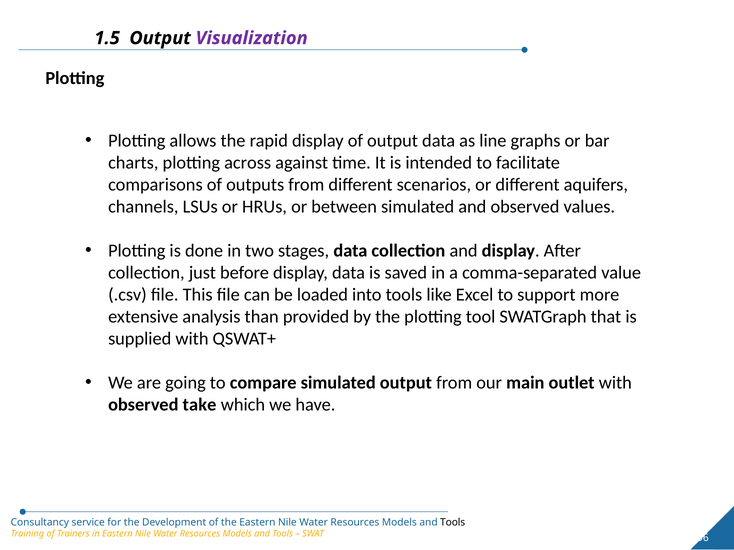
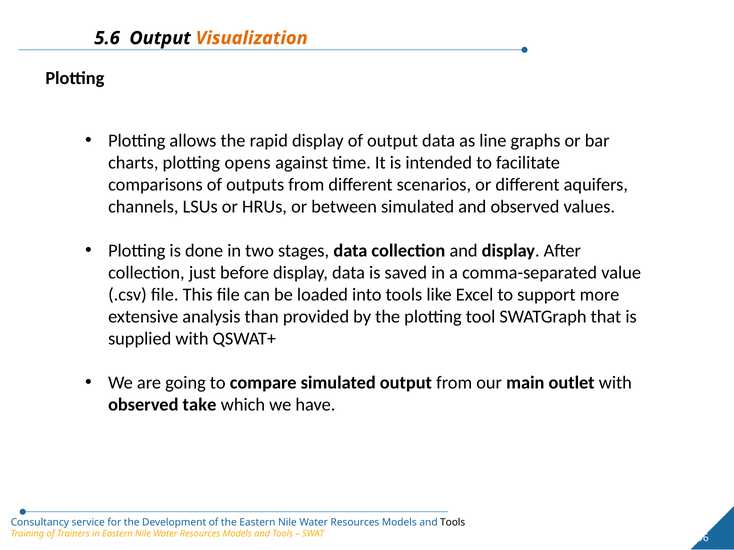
1.5: 1.5 -> 5.6
Visualization colour: purple -> orange
across: across -> opens
